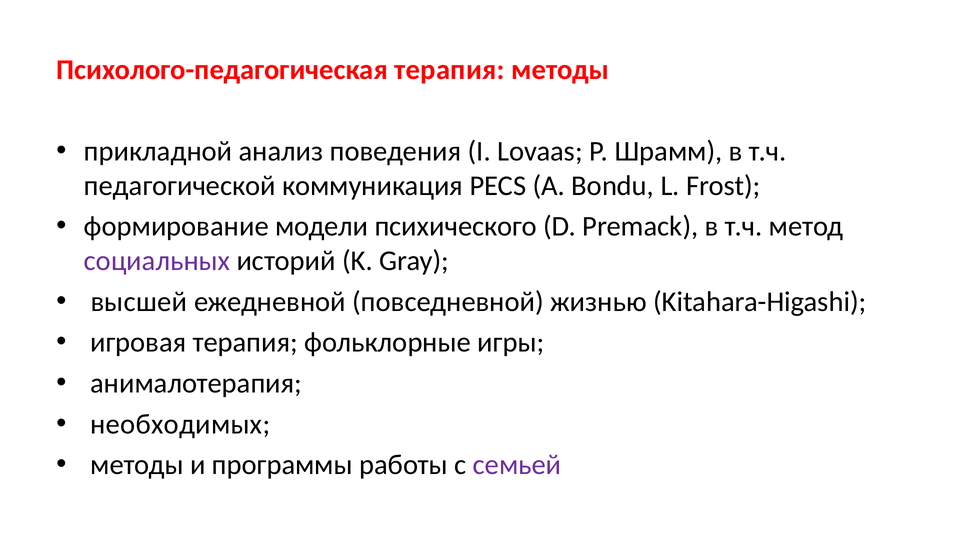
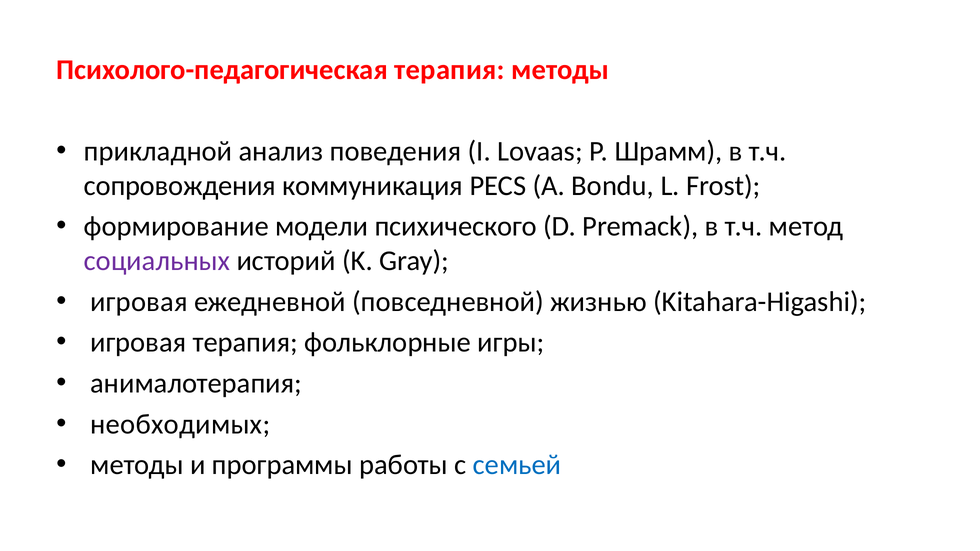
педагогической: педагогической -> сопровождения
высшей at (139, 302): высшей -> игровая
семьей colour: purple -> blue
